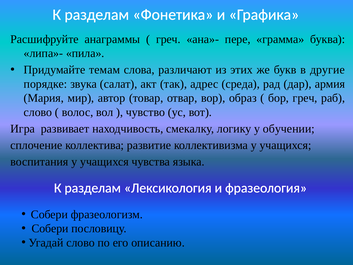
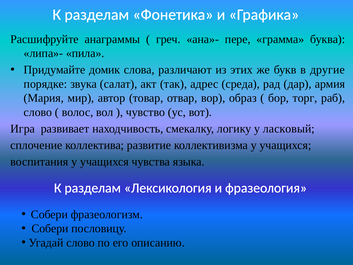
темам: темам -> домик
бор греч: греч -> торг
обучении: обучении -> ласковый
